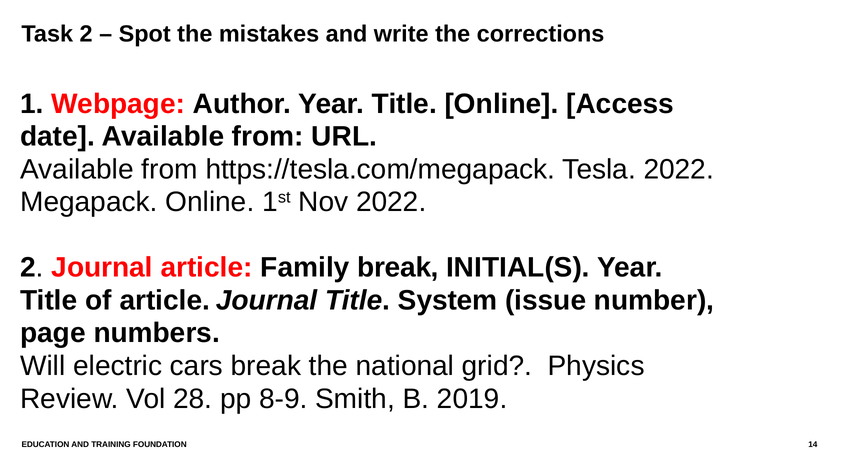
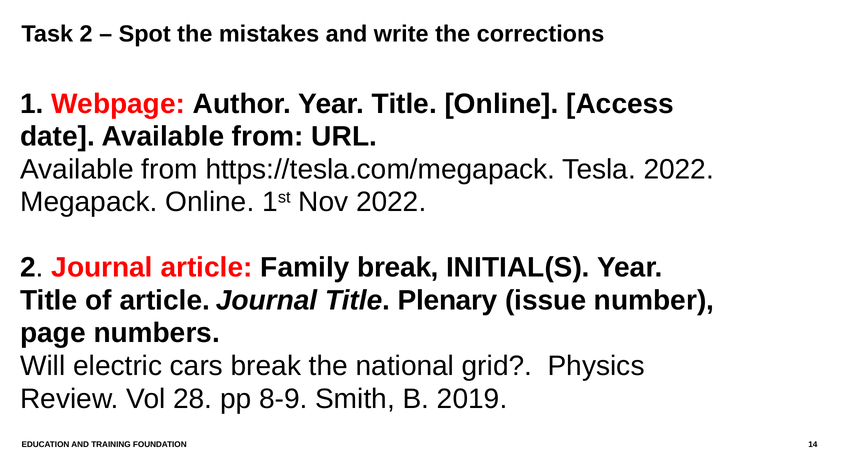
System: System -> Plenary
